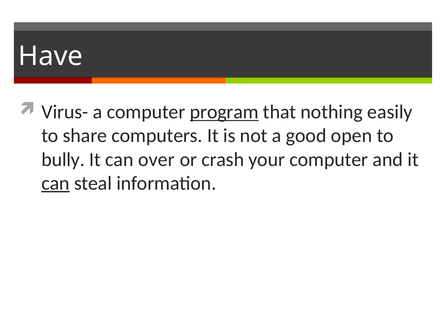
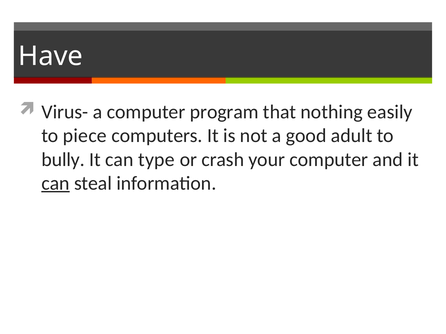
program underline: present -> none
share: share -> piece
open: open -> adult
over: over -> type
